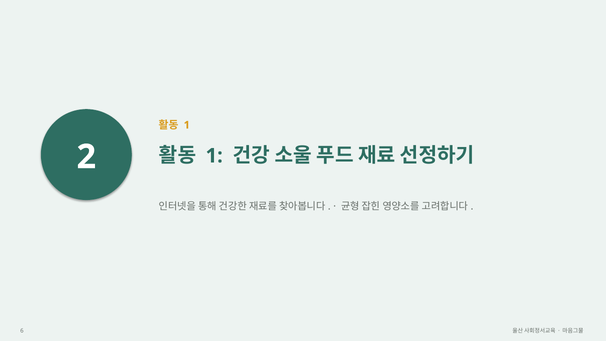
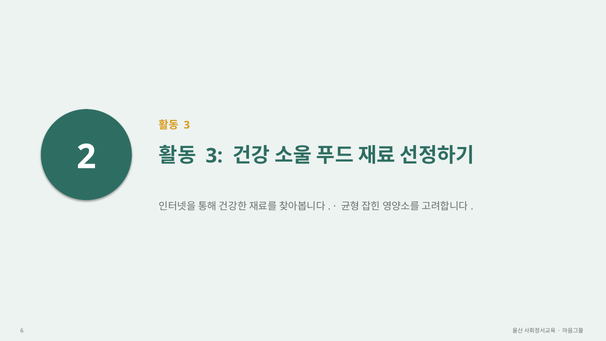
1 at (187, 125): 1 -> 3
1 at (214, 156): 1 -> 3
